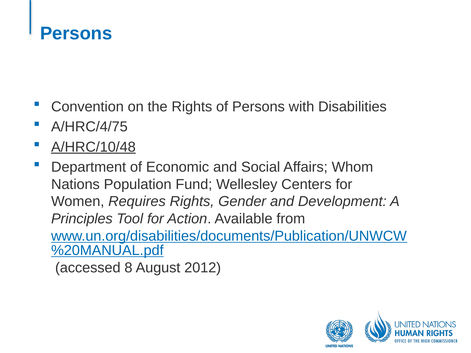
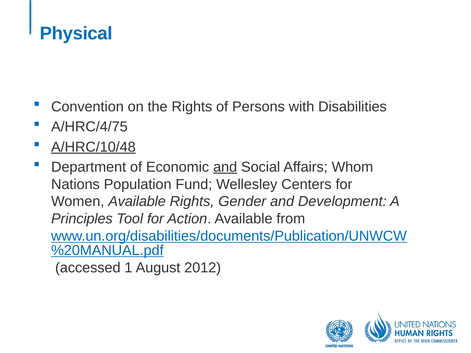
Persons at (76, 33): Persons -> Physical
and at (225, 167) underline: none -> present
Women Requires: Requires -> Available
8: 8 -> 1
